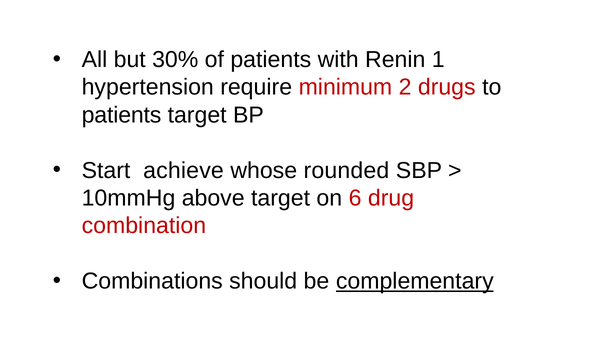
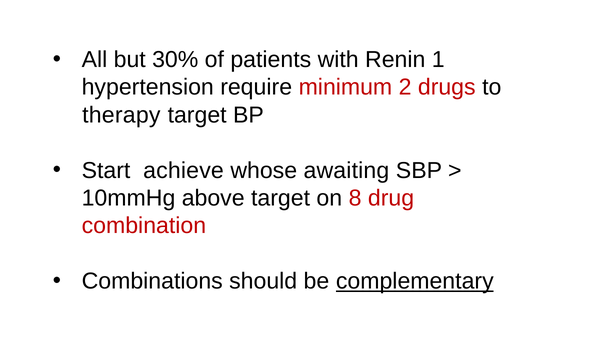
patients at (122, 115): patients -> therapy
rounded: rounded -> awaiting
6: 6 -> 8
